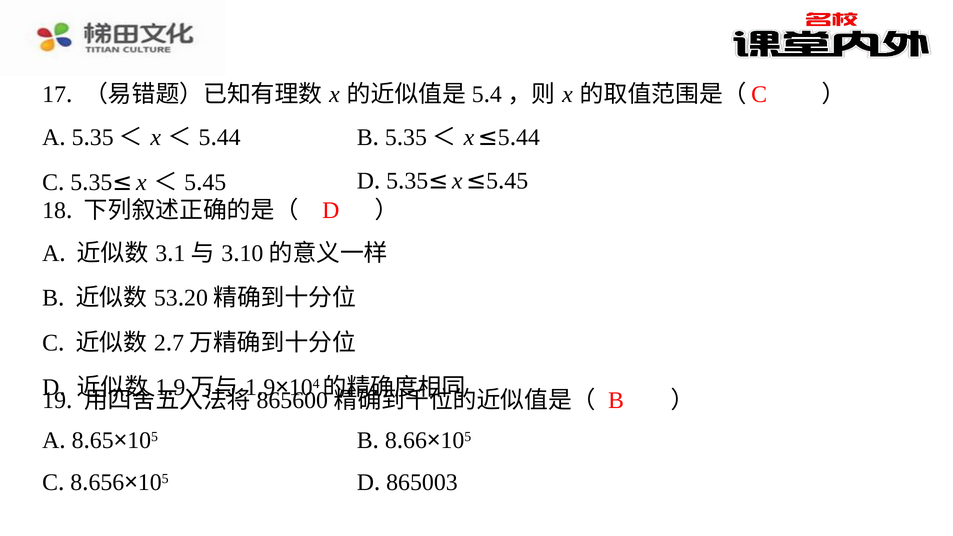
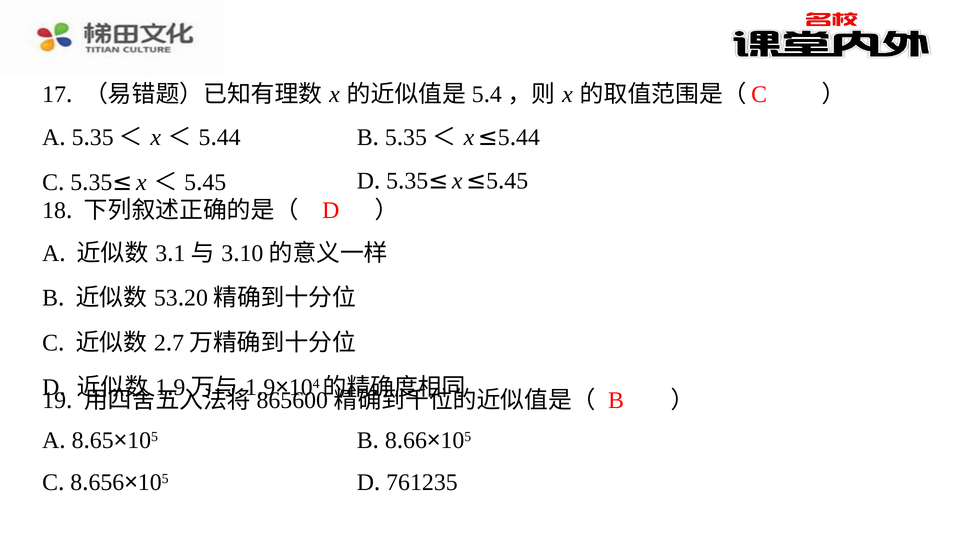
865003: 865003 -> 761235
